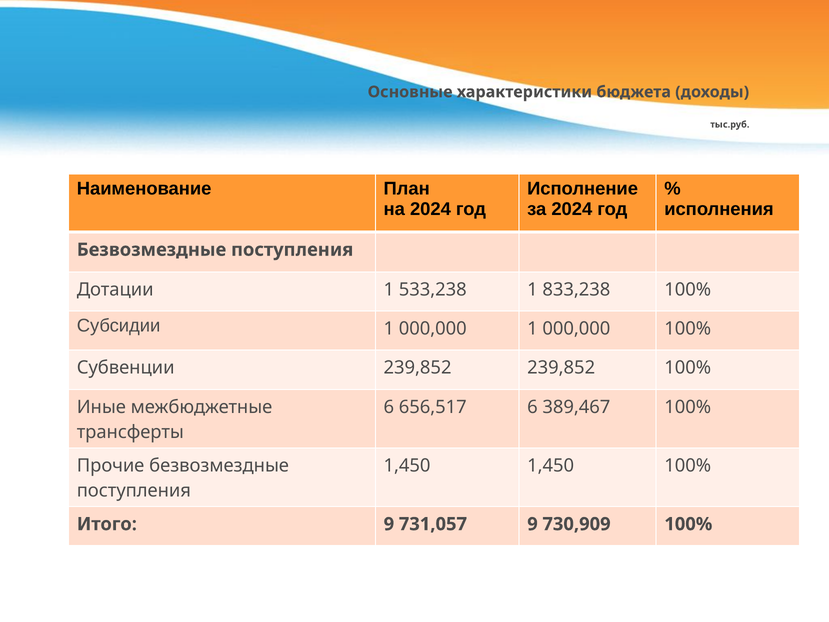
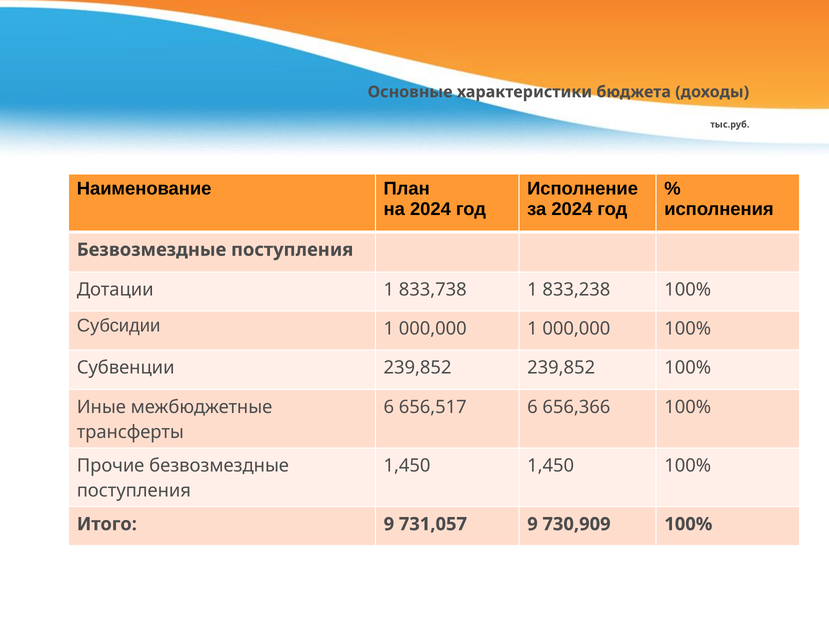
533,238: 533,238 -> 833,738
389,467: 389,467 -> 656,366
